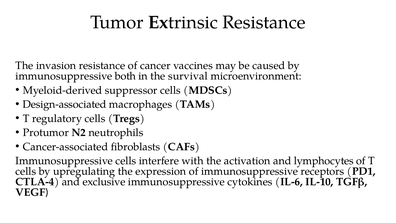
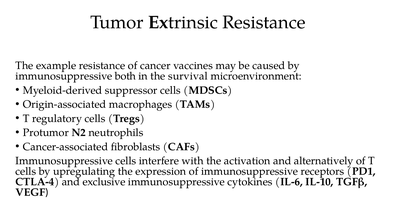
invasion: invasion -> example
Design-associated: Design-associated -> Origin-associated
lymphocytes: lymphocytes -> alternatively
